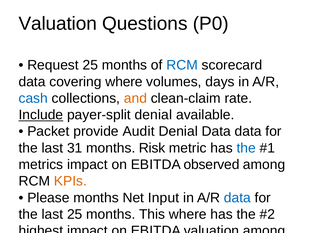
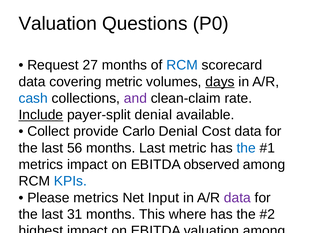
Request 25: 25 -> 27
covering where: where -> metric
days underline: none -> present
and colour: orange -> purple
Packet at (48, 132): Packet -> Collect
Audit: Audit -> Carlo
Denial Data: Data -> Cost
31: 31 -> 56
months Risk: Risk -> Last
KPIs at (70, 181) colour: orange -> blue
Please months: months -> metrics
data at (237, 198) colour: blue -> purple
last 25: 25 -> 31
